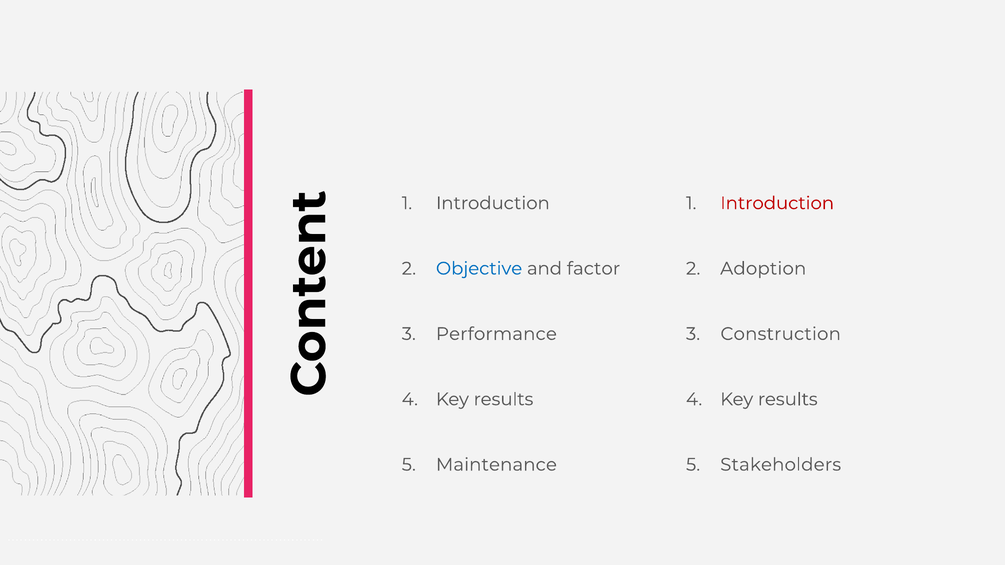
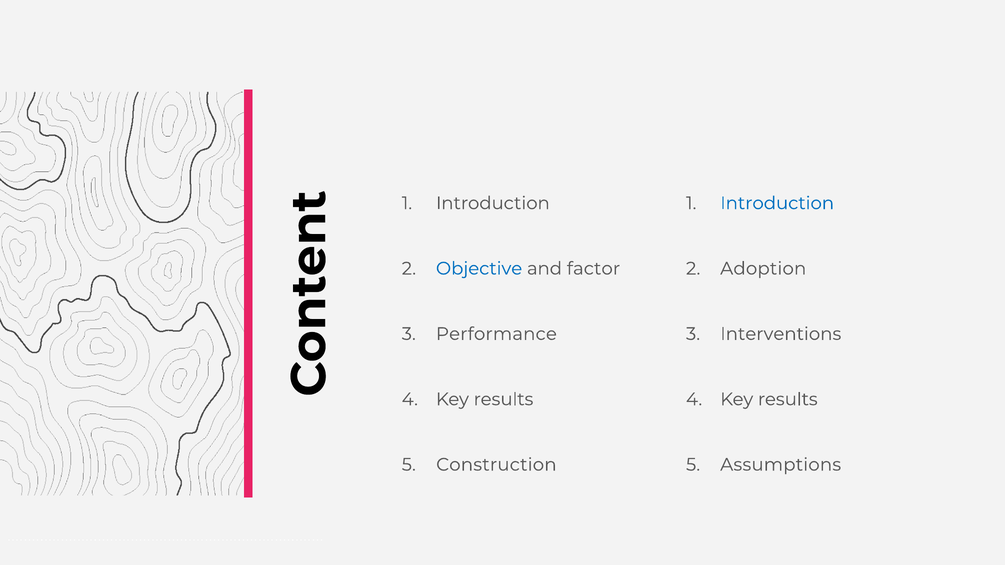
Introduction at (777, 203) colour: red -> blue
Construction: Construction -> Interventions
Maintenance: Maintenance -> Construction
Stakeholders: Stakeholders -> Assumptions
